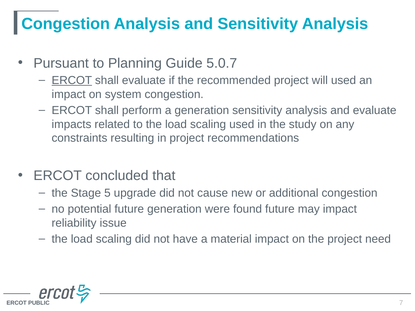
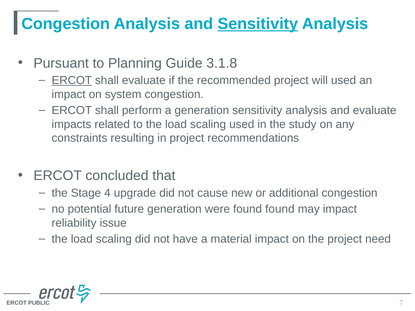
Sensitivity at (258, 24) underline: none -> present
5.0.7: 5.0.7 -> 3.1.8
5: 5 -> 4
found future: future -> found
